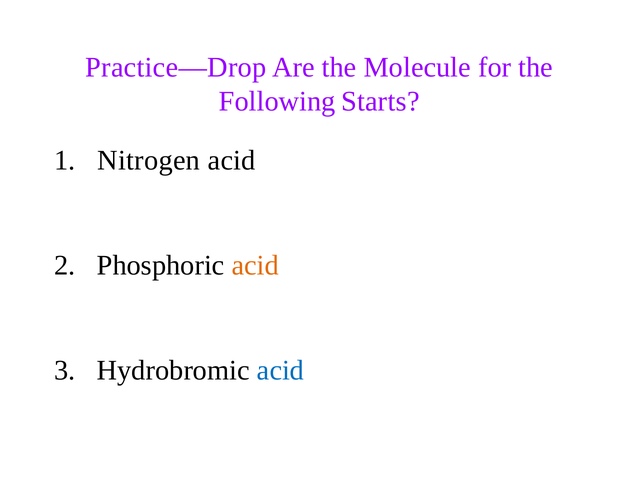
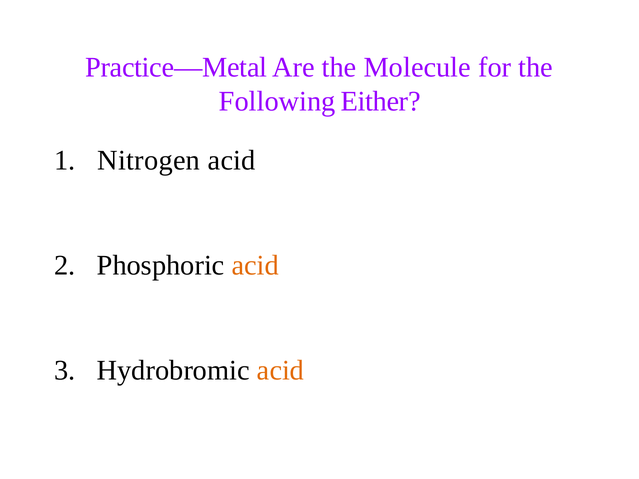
Practice—Drop: Practice—Drop -> Practice—Metal
Starts: Starts -> Either
acid at (281, 371) colour: blue -> orange
